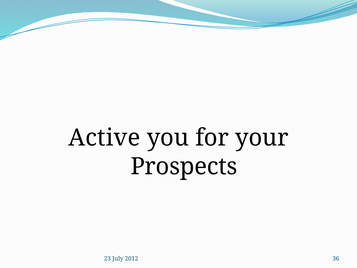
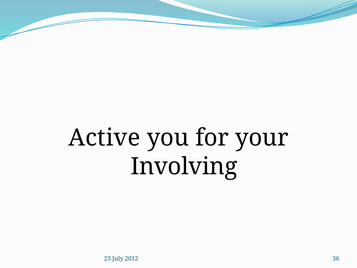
Prospects: Prospects -> Involving
